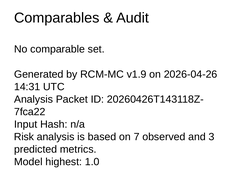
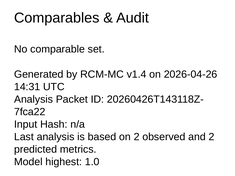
v1.9: v1.9 -> v1.4
Risk: Risk -> Last
on 7: 7 -> 2
and 3: 3 -> 2
